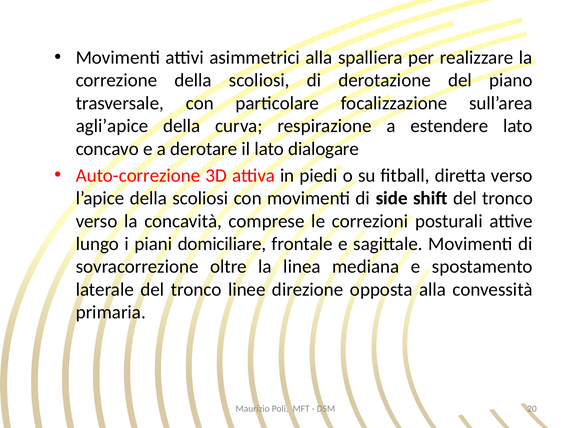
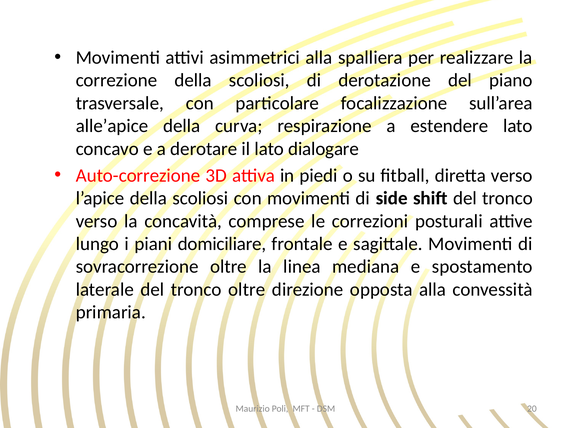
agli’apice: agli’apice -> alle’apice
tronco linee: linee -> oltre
